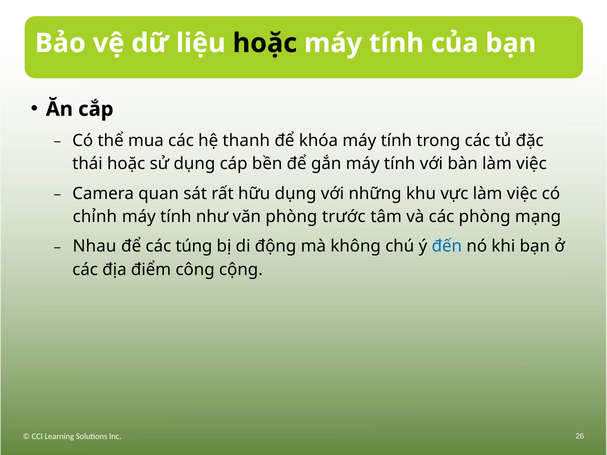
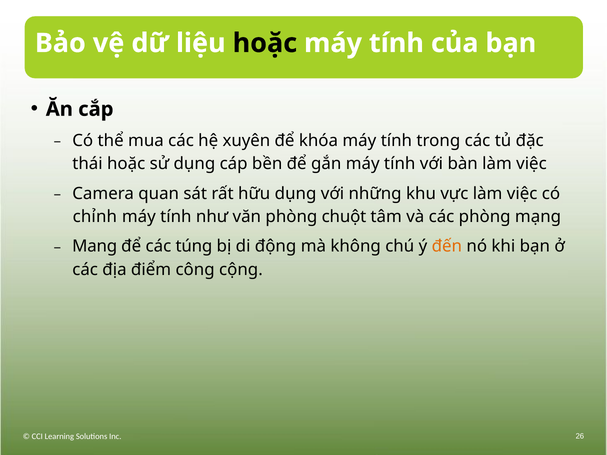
thanh: thanh -> xuyên
trước: trước -> chuột
Nhau: Nhau -> Mang
đến colour: blue -> orange
